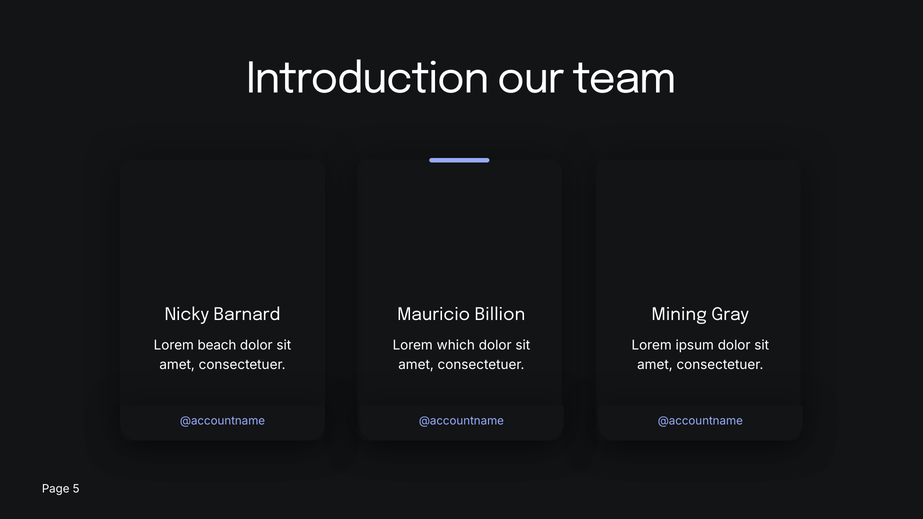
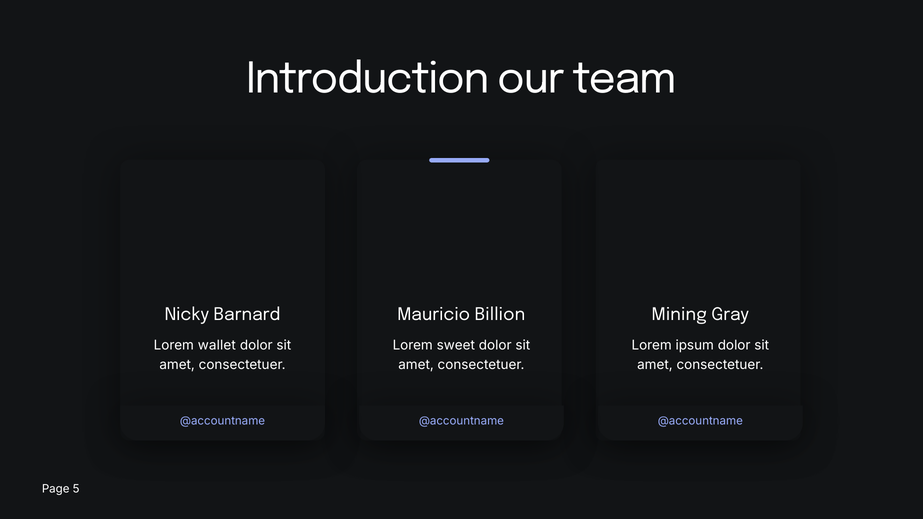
beach: beach -> wallet
which: which -> sweet
